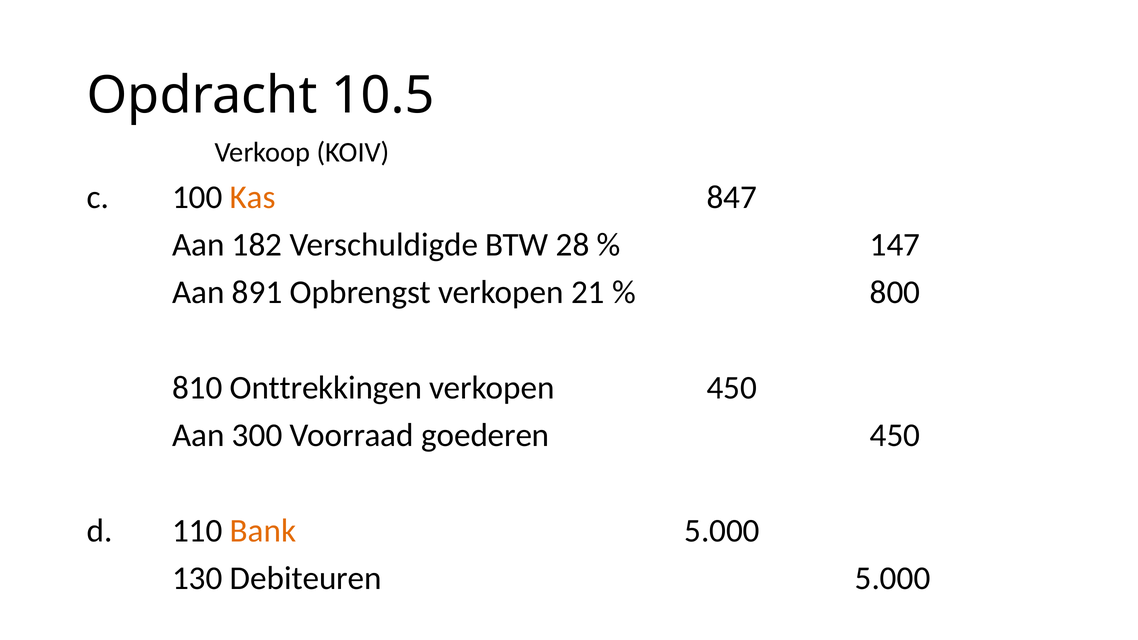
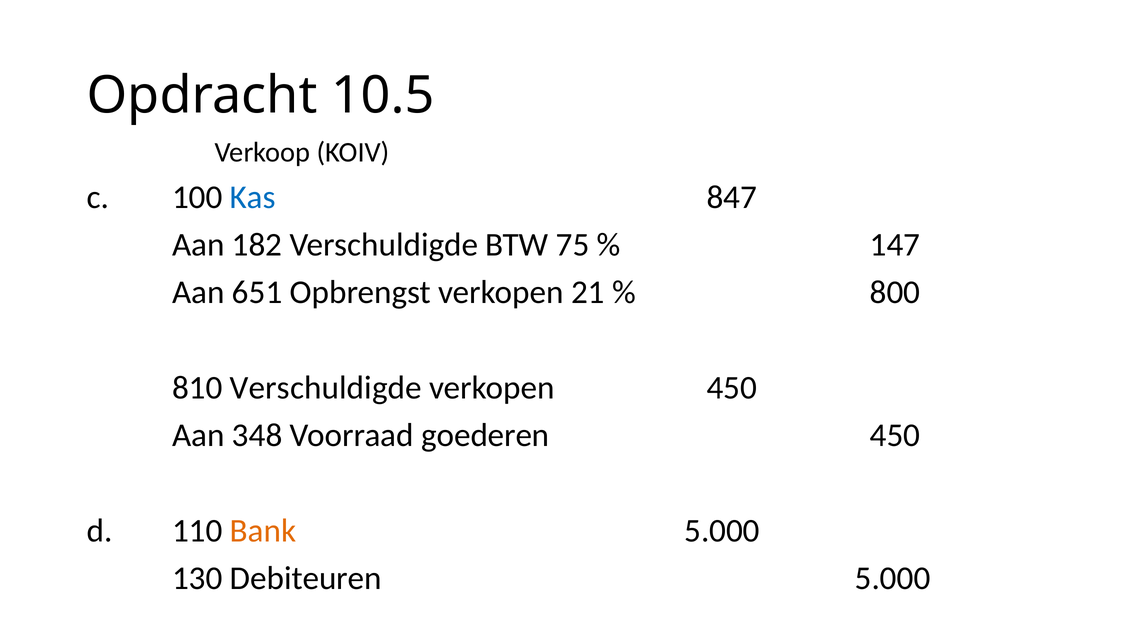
Kas colour: orange -> blue
28: 28 -> 75
891: 891 -> 651
810 Onttrekkingen: Onttrekkingen -> Verschuldigde
300: 300 -> 348
